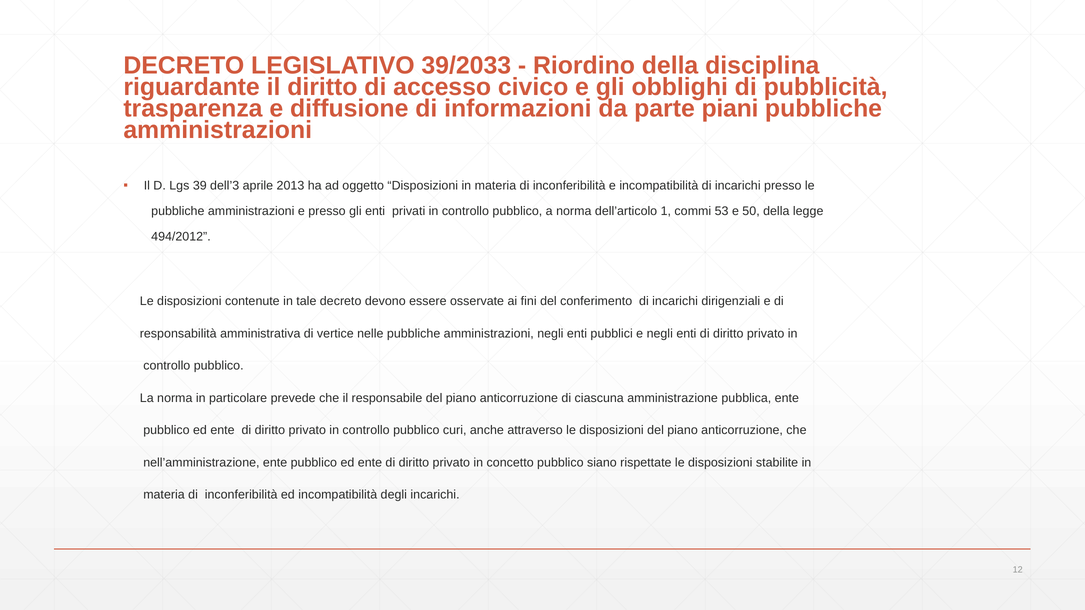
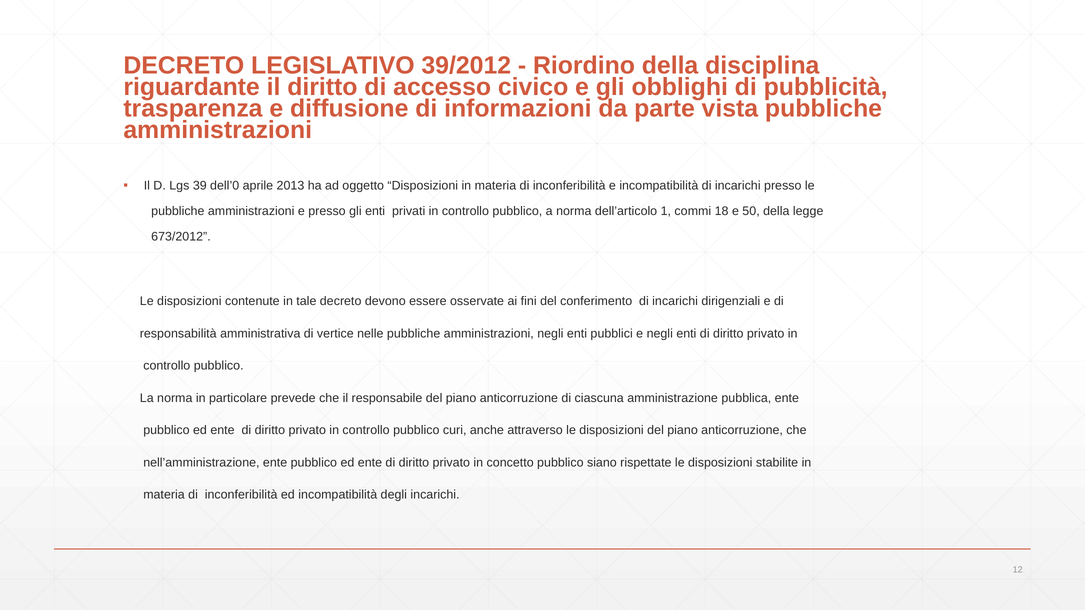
39/2033: 39/2033 -> 39/2012
piani: piani -> vista
dell’3: dell’3 -> dell’0
53: 53 -> 18
494/2012: 494/2012 -> 673/2012
